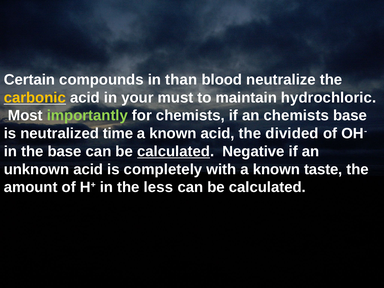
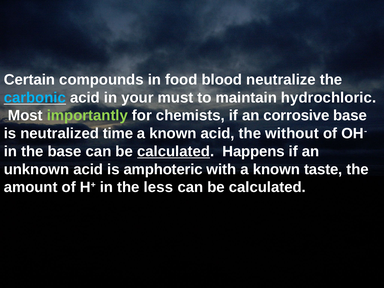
than: than -> food
carbonic colour: yellow -> light blue
an chemists: chemists -> corrosive
divided: divided -> without
Negative: Negative -> Happens
completely: completely -> amphoteric
